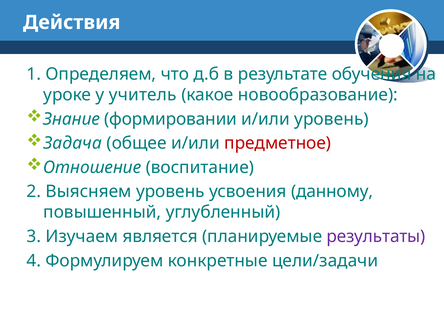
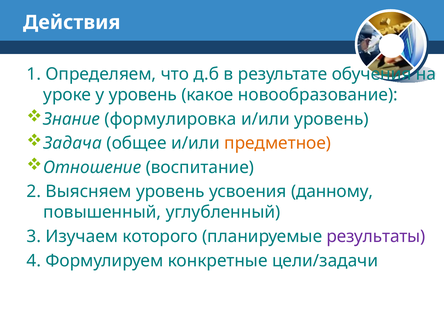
у учитель: учитель -> уровень
формировании: формировании -> формулировка
предметное colour: red -> orange
является: является -> которого
